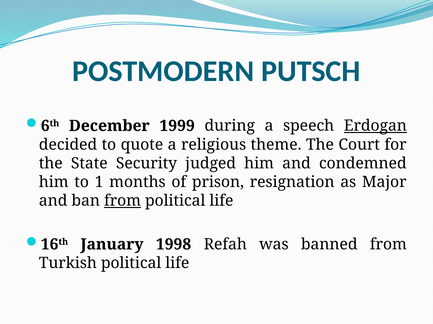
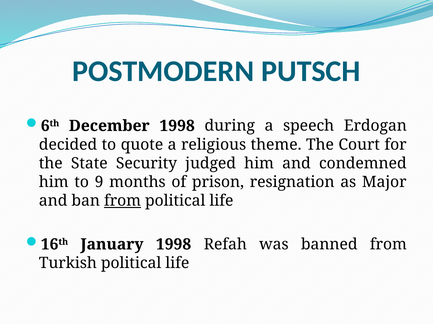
December 1999: 1999 -> 1998
Erdogan underline: present -> none
1: 1 -> 9
